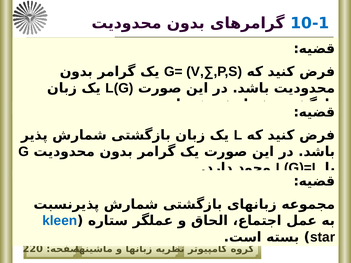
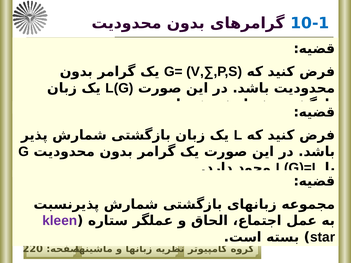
kleen colour: blue -> purple
